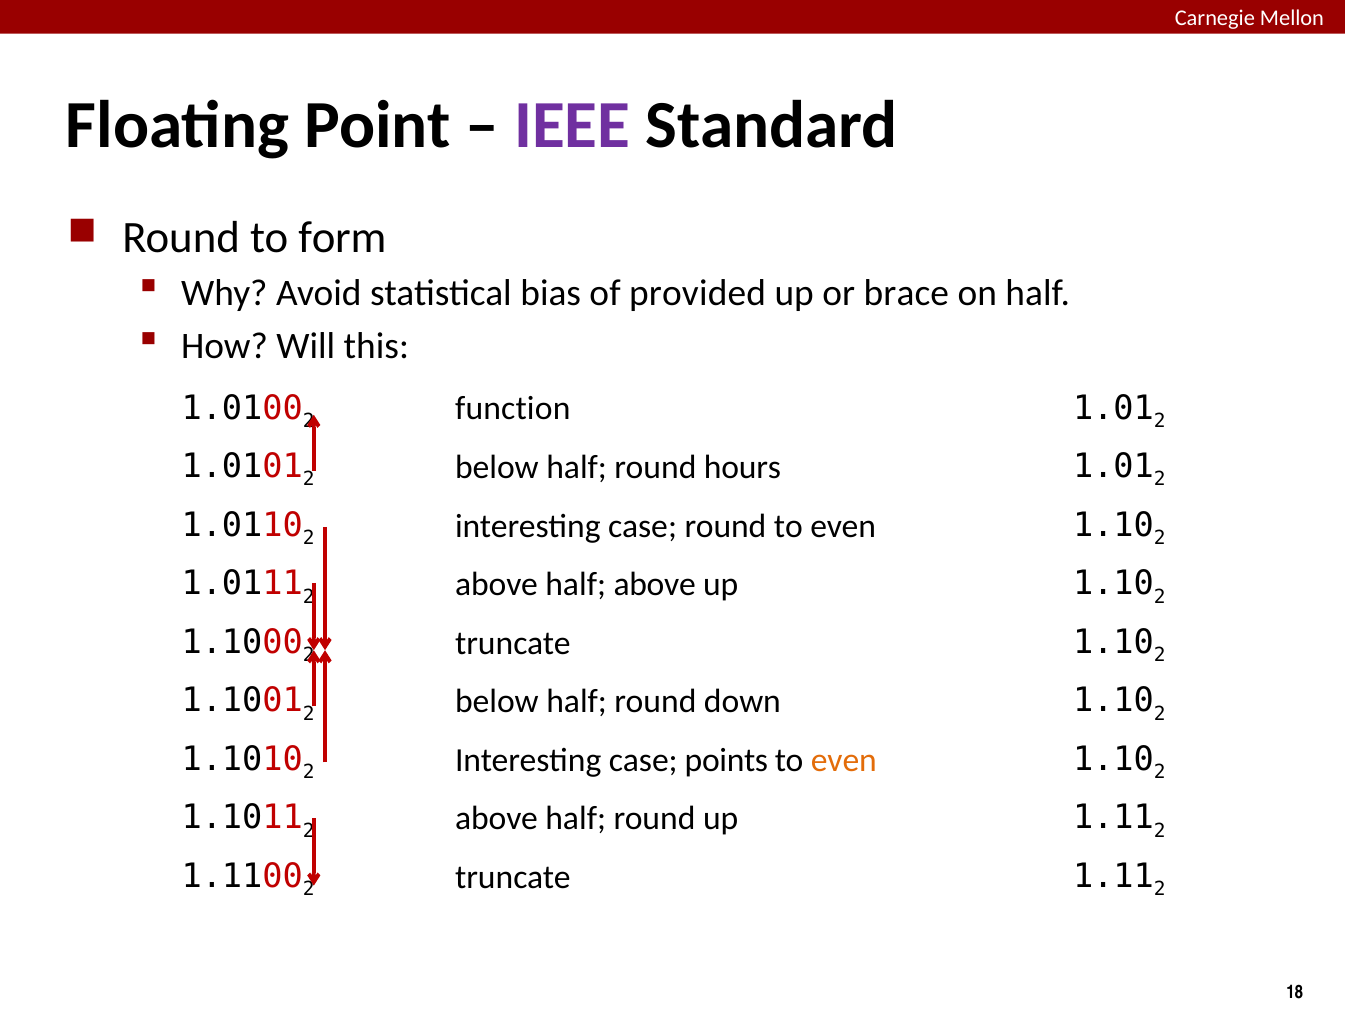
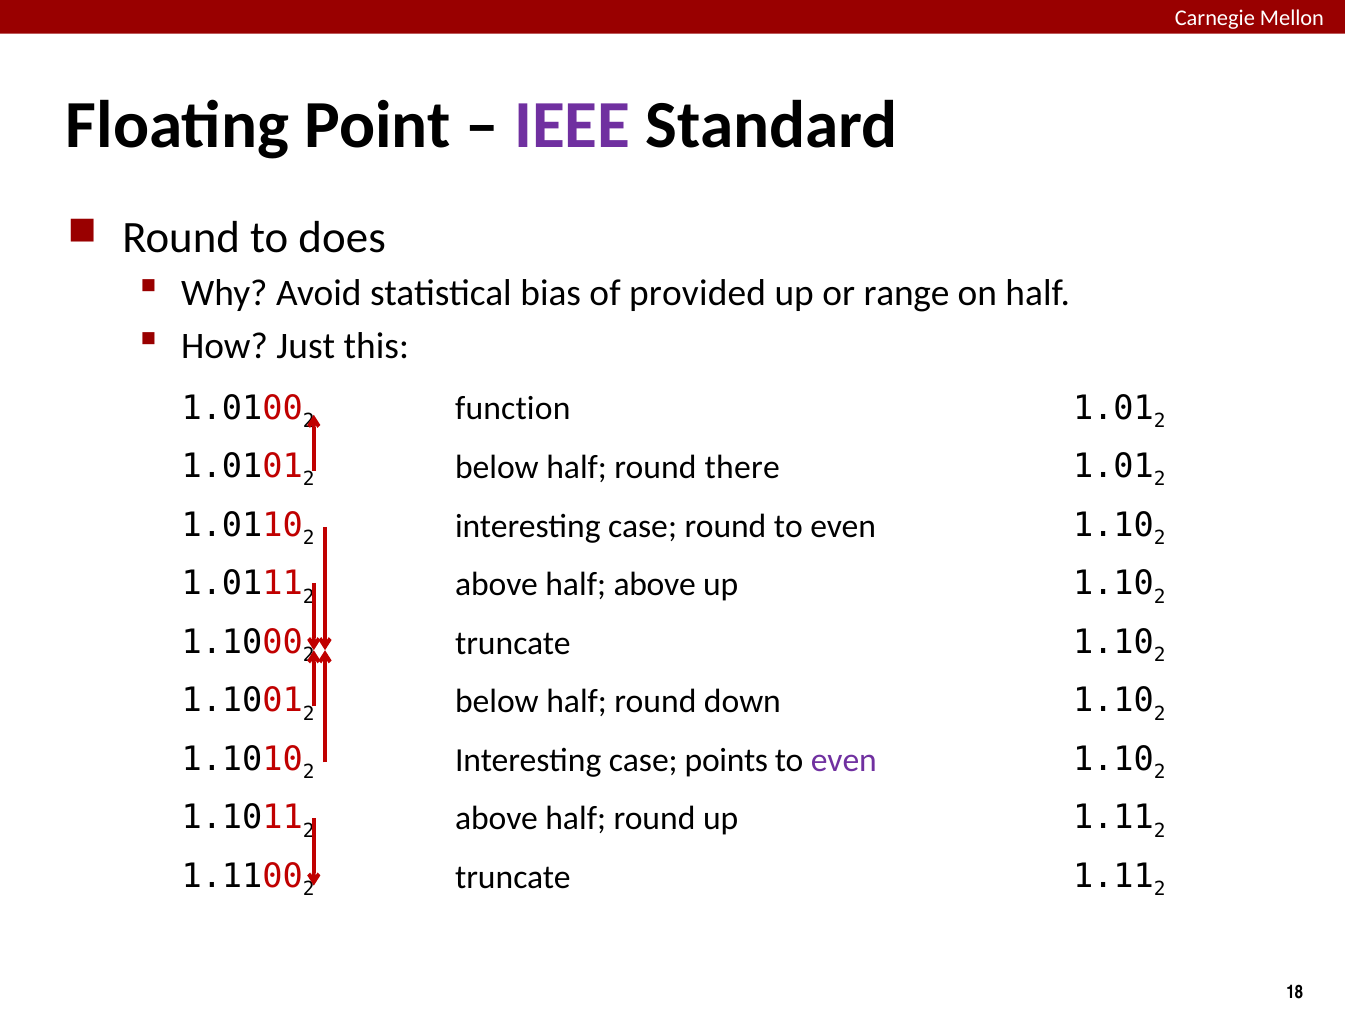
form: form -> does
brace: brace -> range
Will: Will -> Just
hours: hours -> there
even at (844, 760) colour: orange -> purple
